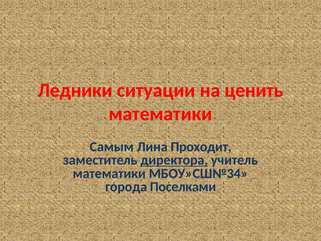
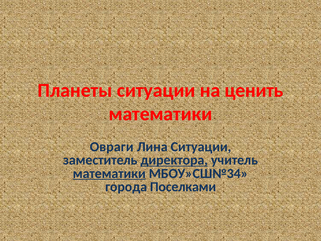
Ледники: Ледники -> Планеты
Самым: Самым -> Овраги
Лина Проходит: Проходит -> Ситуации
математики at (109, 173) underline: none -> present
